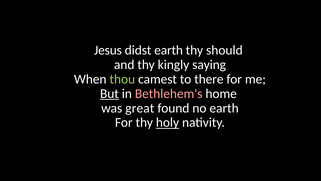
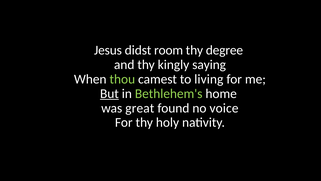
didst earth: earth -> room
should: should -> degree
there: there -> living
Bethlehem's colour: pink -> light green
no earth: earth -> voice
holy underline: present -> none
